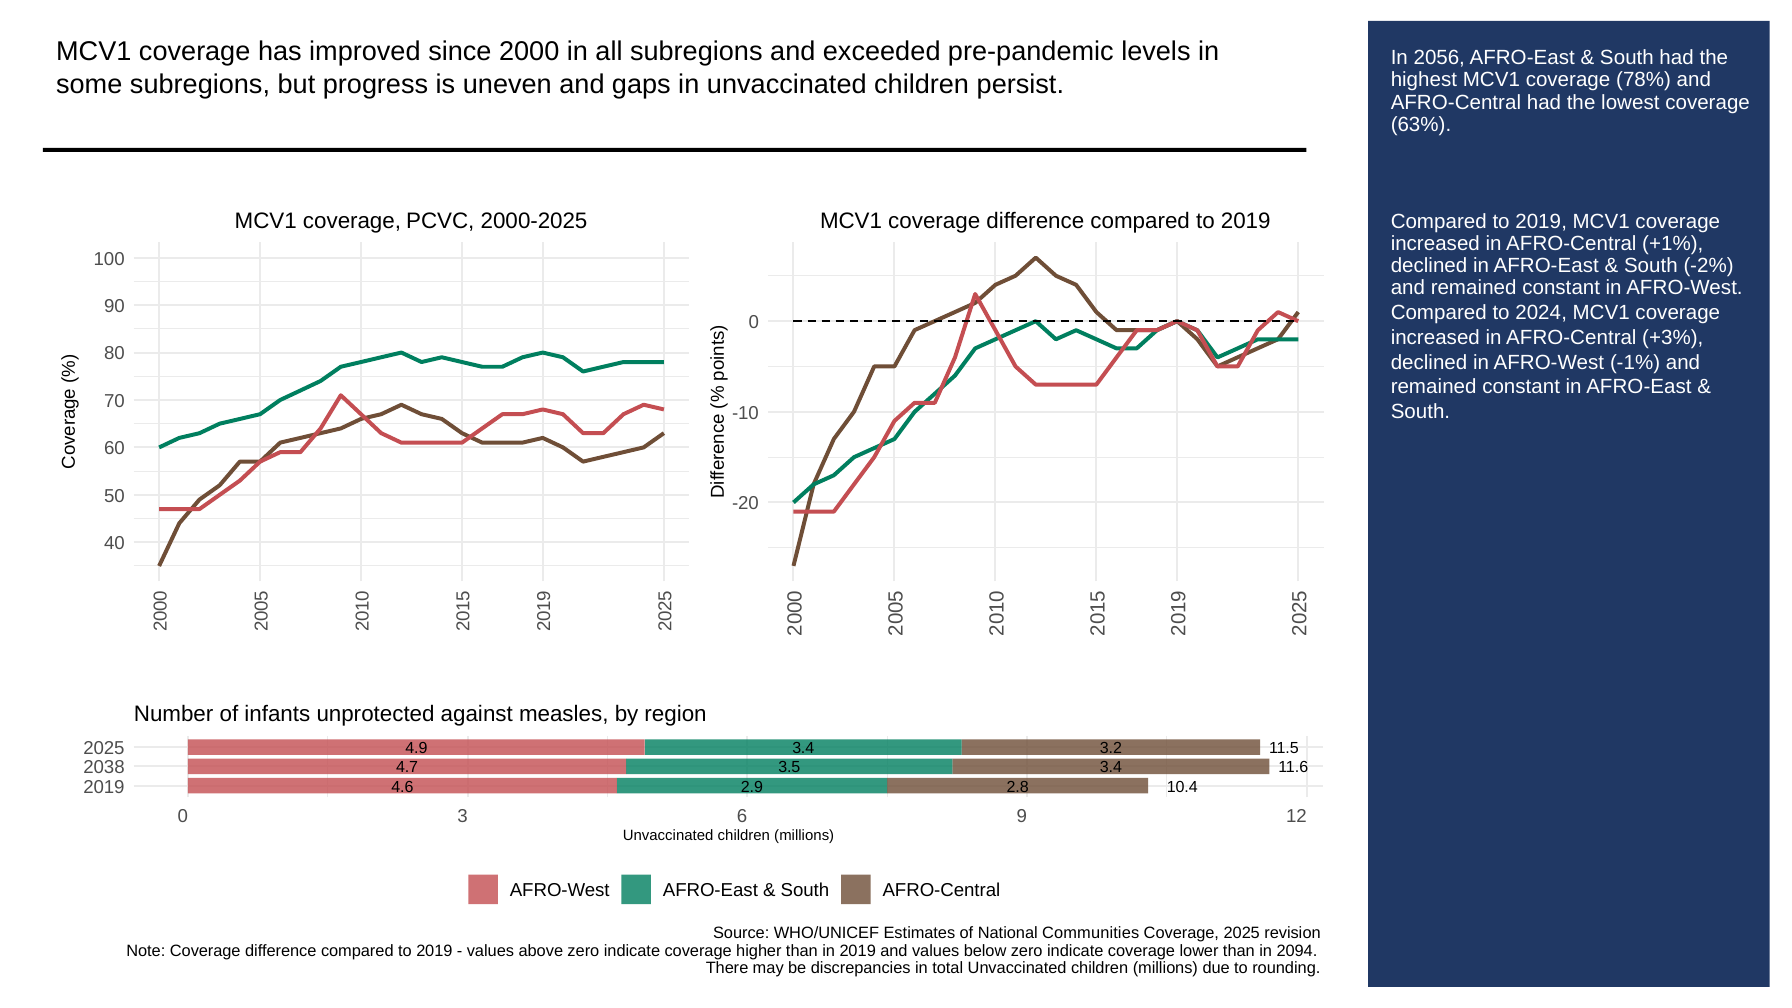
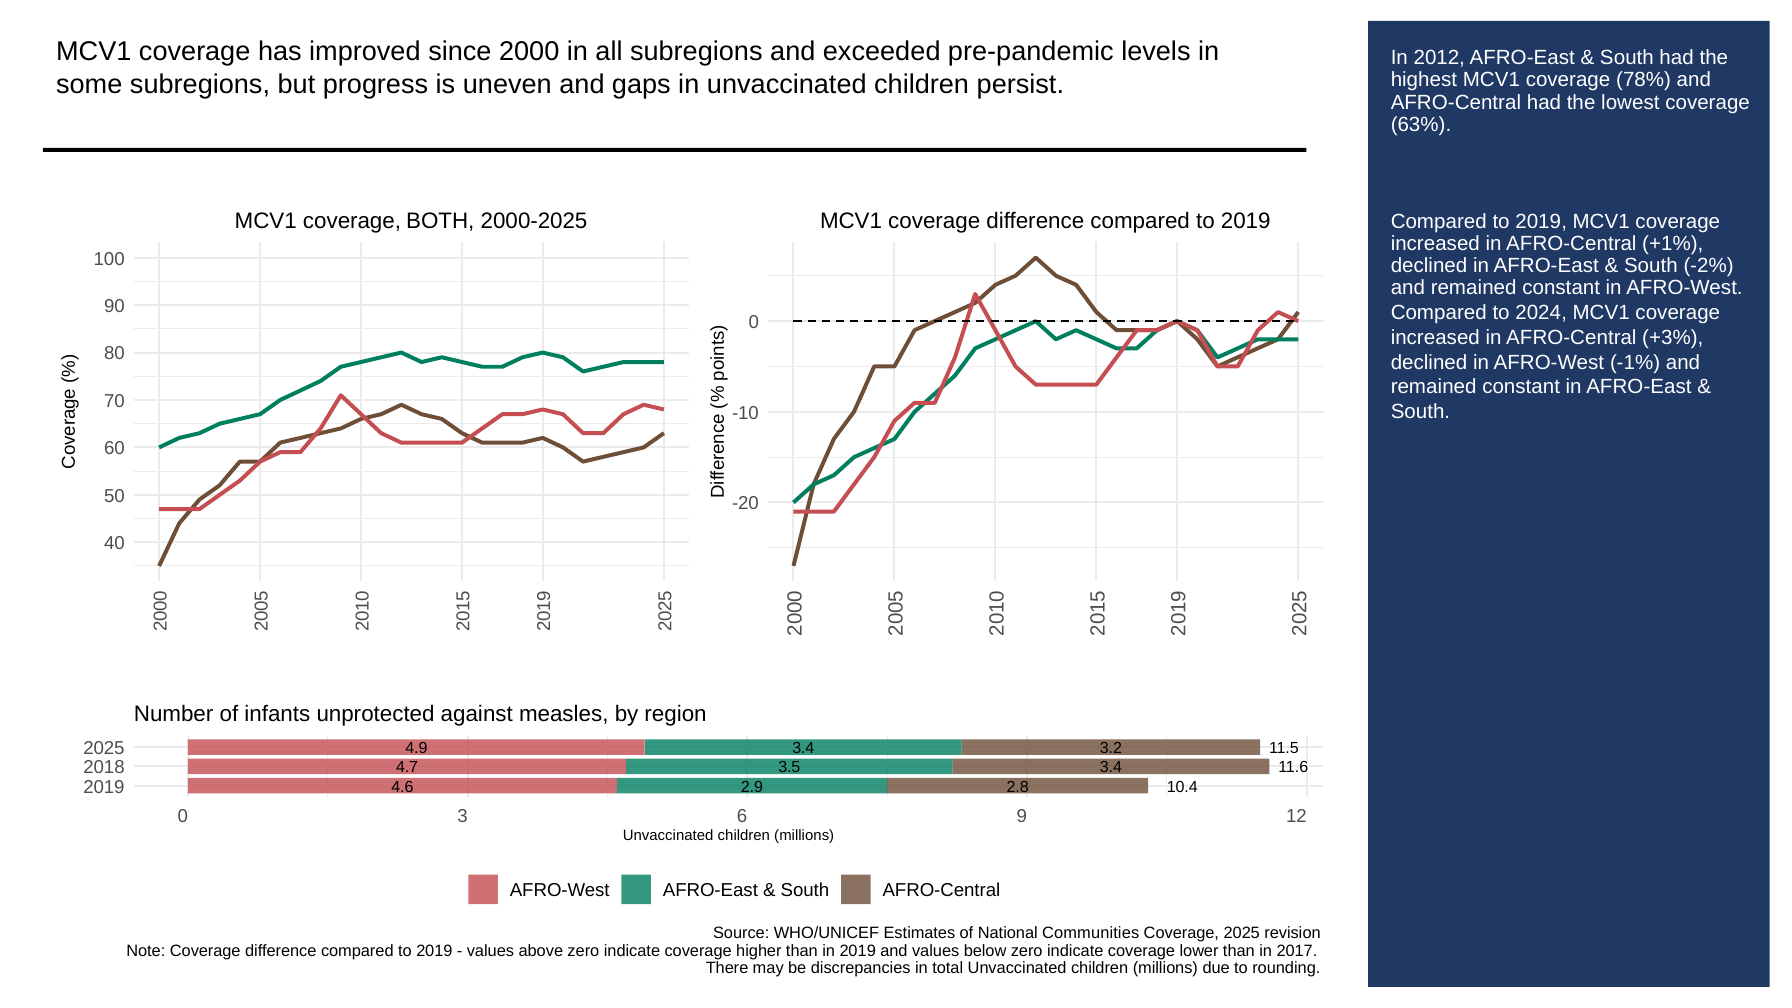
2056: 2056 -> 2012
PCVC: PCVC -> BOTH
2038: 2038 -> 2018
2094: 2094 -> 2017
